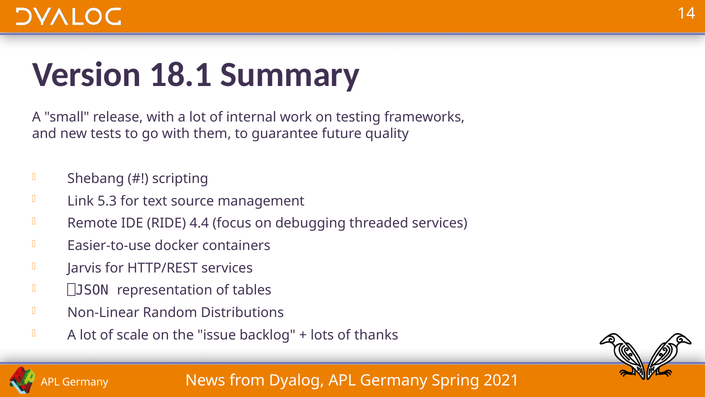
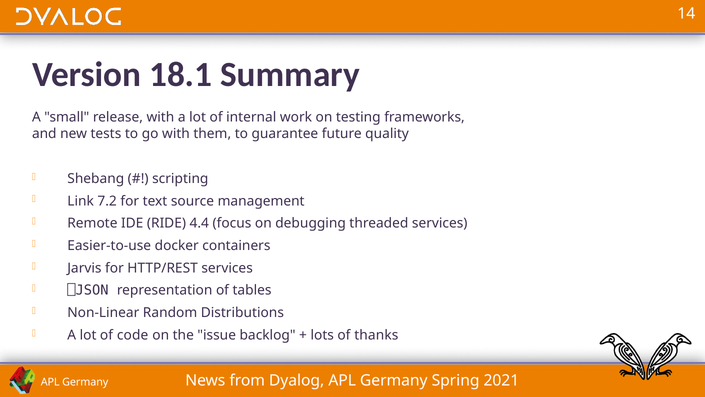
5.3: 5.3 -> 7.2
scale: scale -> code
